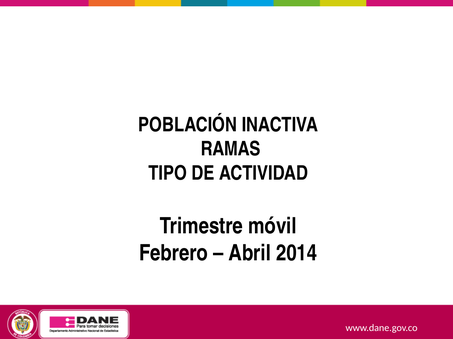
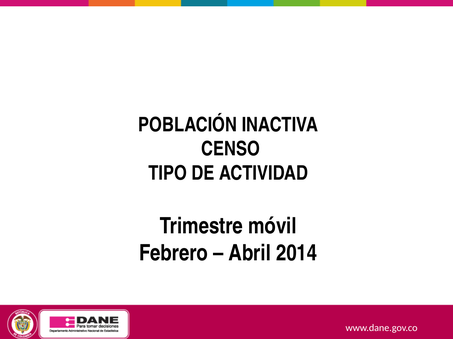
RAMAS: RAMAS -> CENSO
